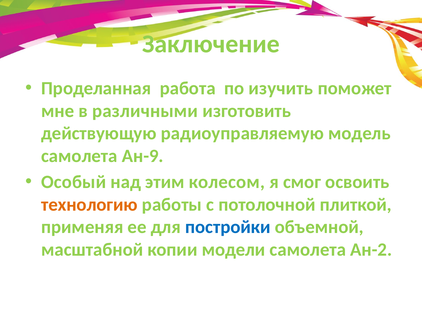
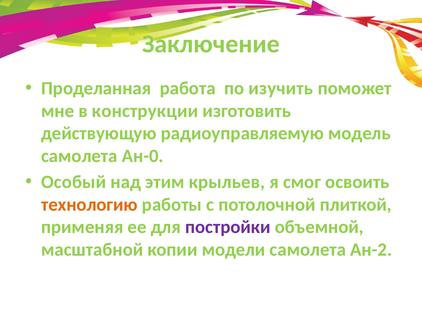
различными: различными -> конструкции
Ан-9: Ан-9 -> Ан-0
колесом: колесом -> крыльев
постройки colour: blue -> purple
